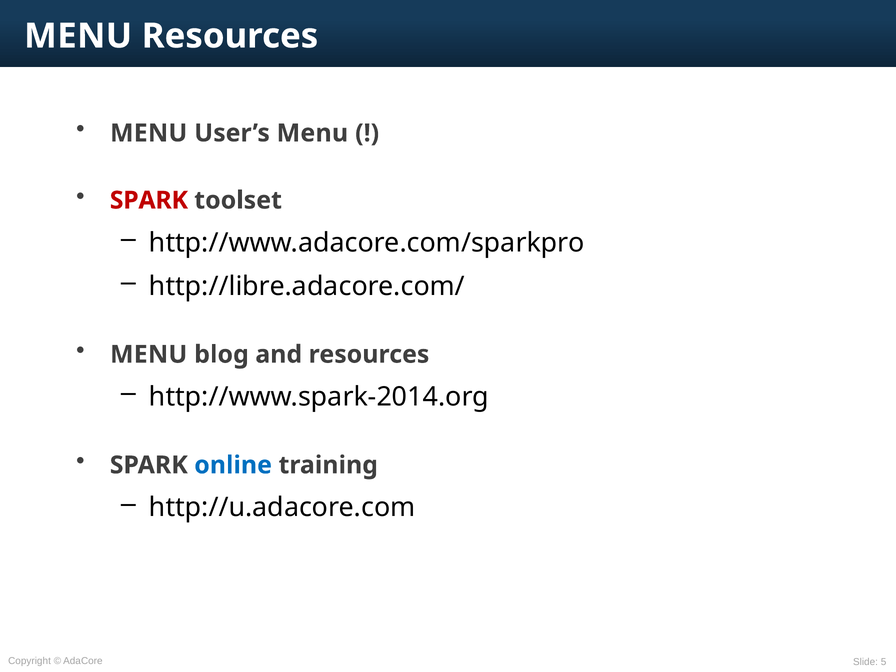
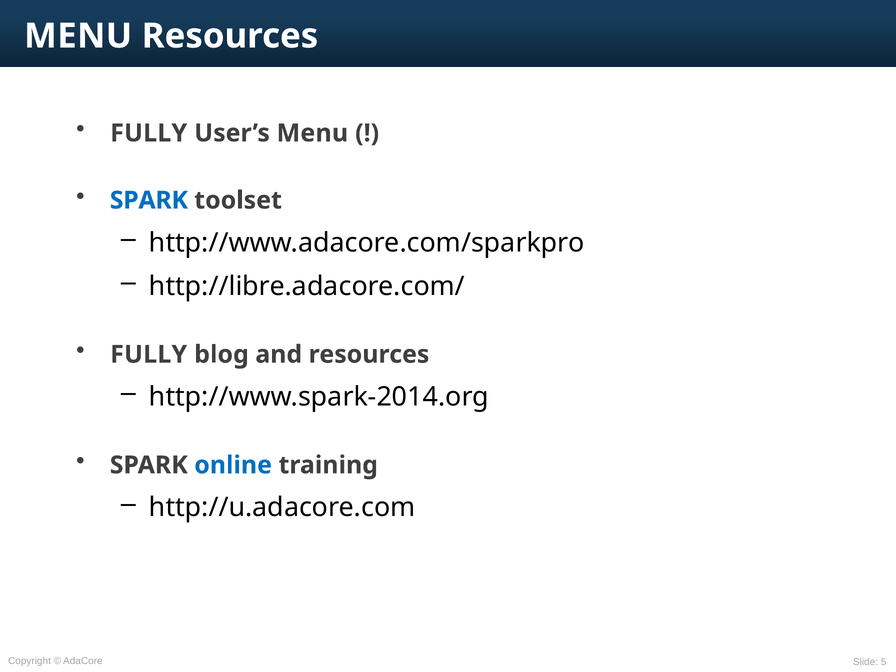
MENU at (149, 133): MENU -> FULLY
SPARK at (149, 200) colour: red -> blue
MENU at (149, 354): MENU -> FULLY
